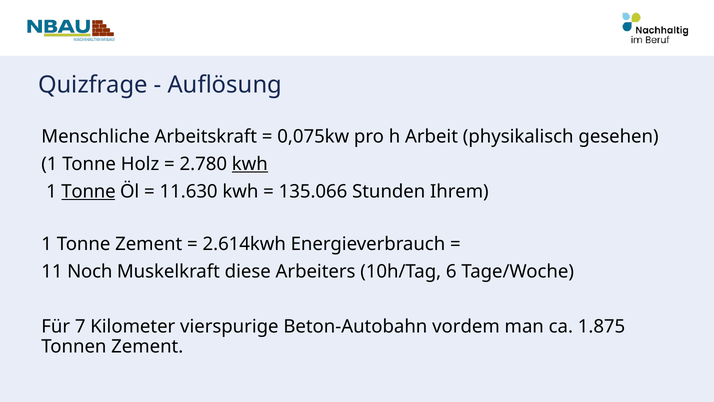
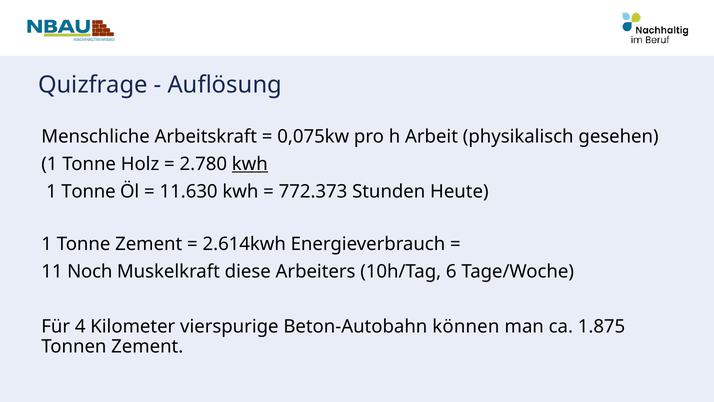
Tonne at (89, 191) underline: present -> none
135.066: 135.066 -> 772.373
Ihrem: Ihrem -> Heute
7: 7 -> 4
vordem: vordem -> können
